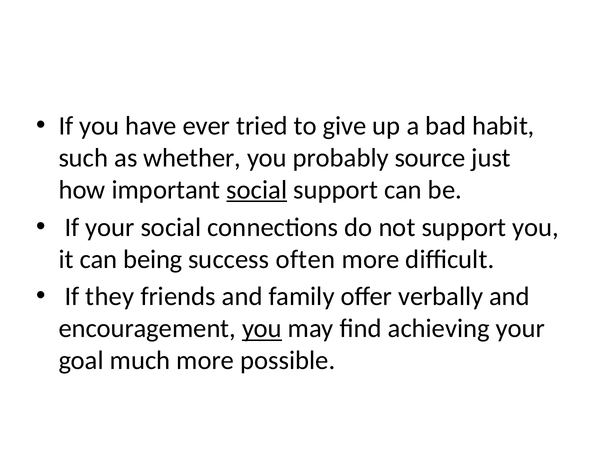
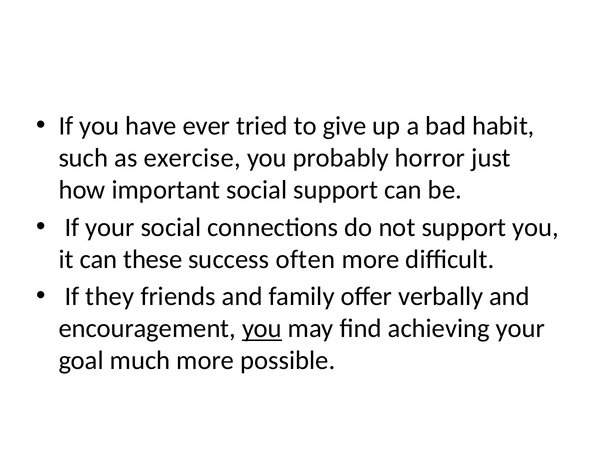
whether: whether -> exercise
source: source -> horror
social at (257, 190) underline: present -> none
being: being -> these
